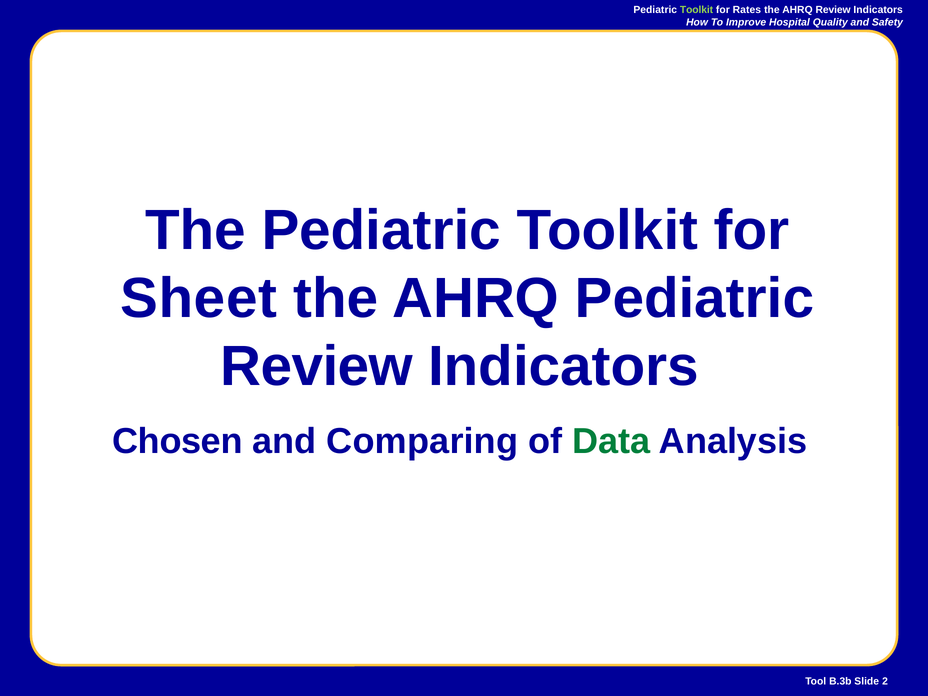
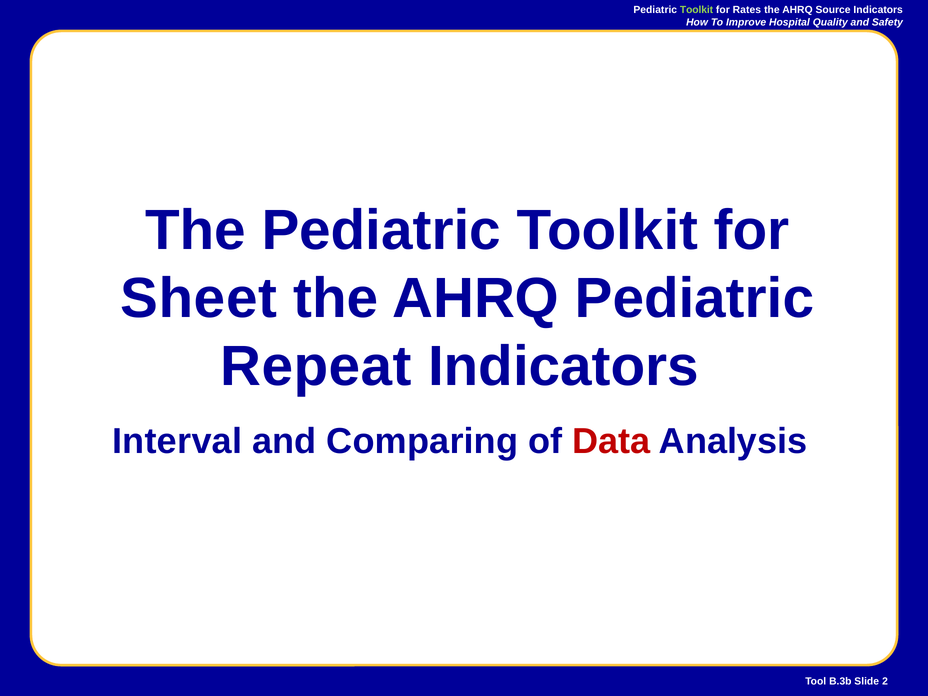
AHRQ Review: Review -> Source
Review at (317, 367): Review -> Repeat
Chosen: Chosen -> Interval
Data colour: green -> red
